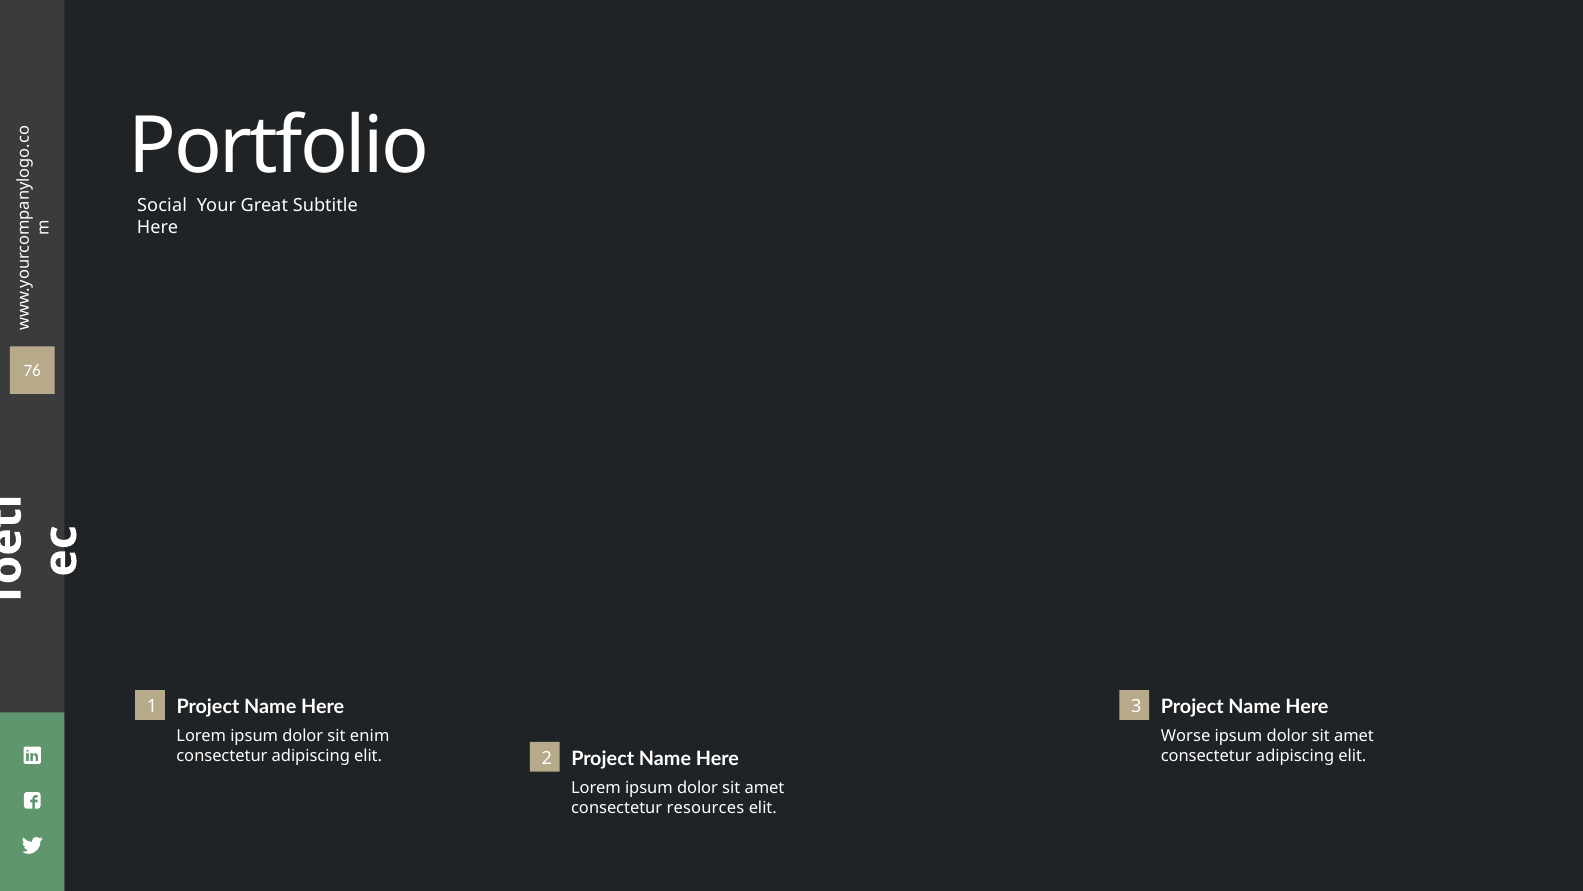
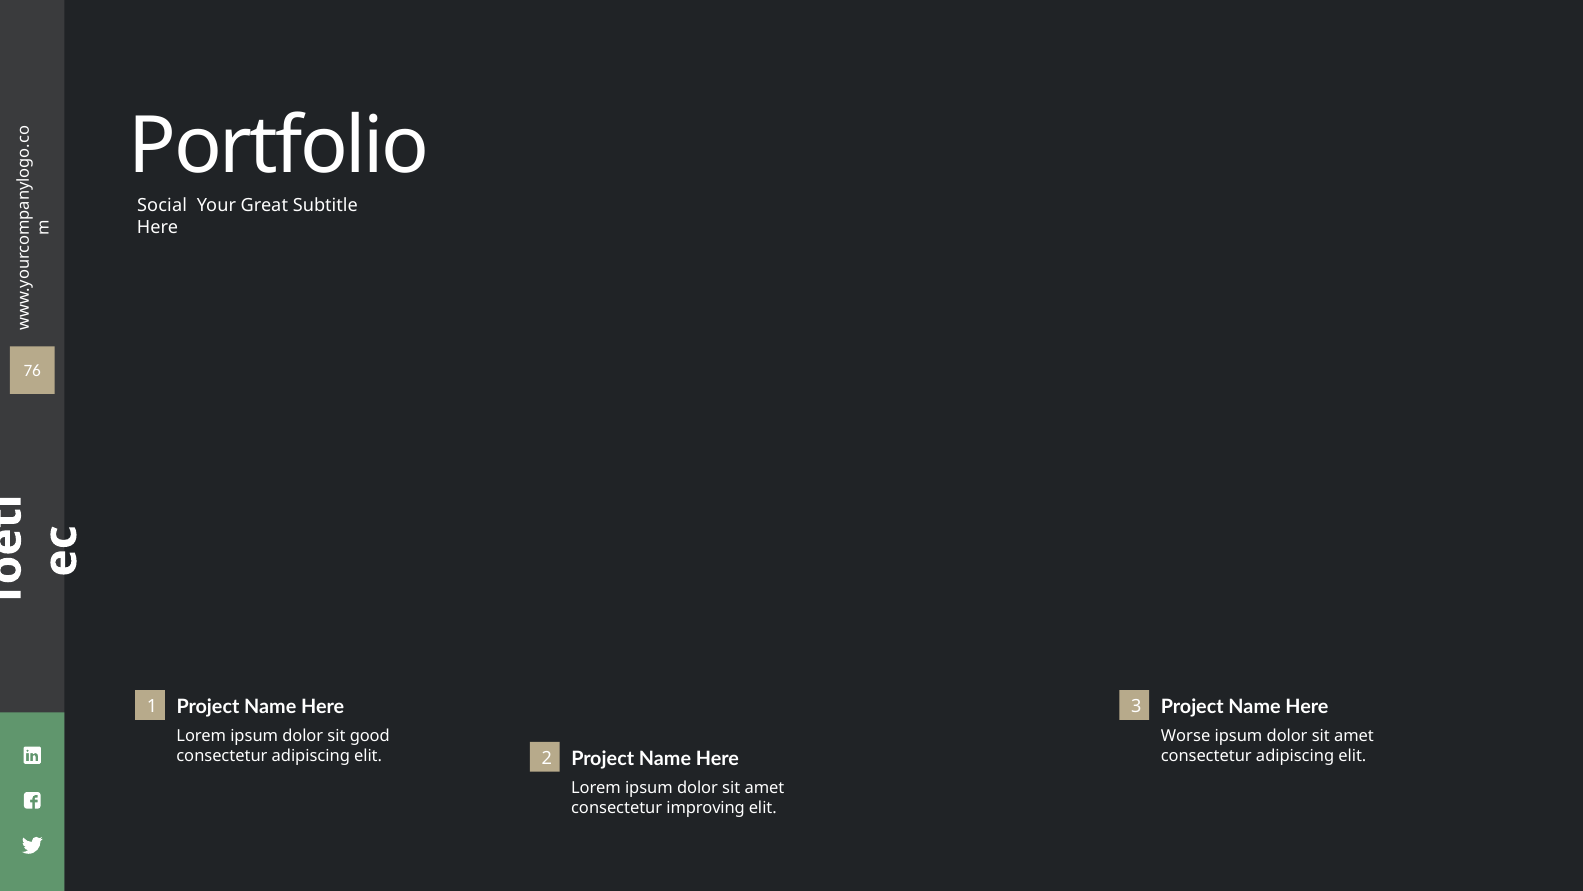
enim: enim -> good
resources: resources -> improving
